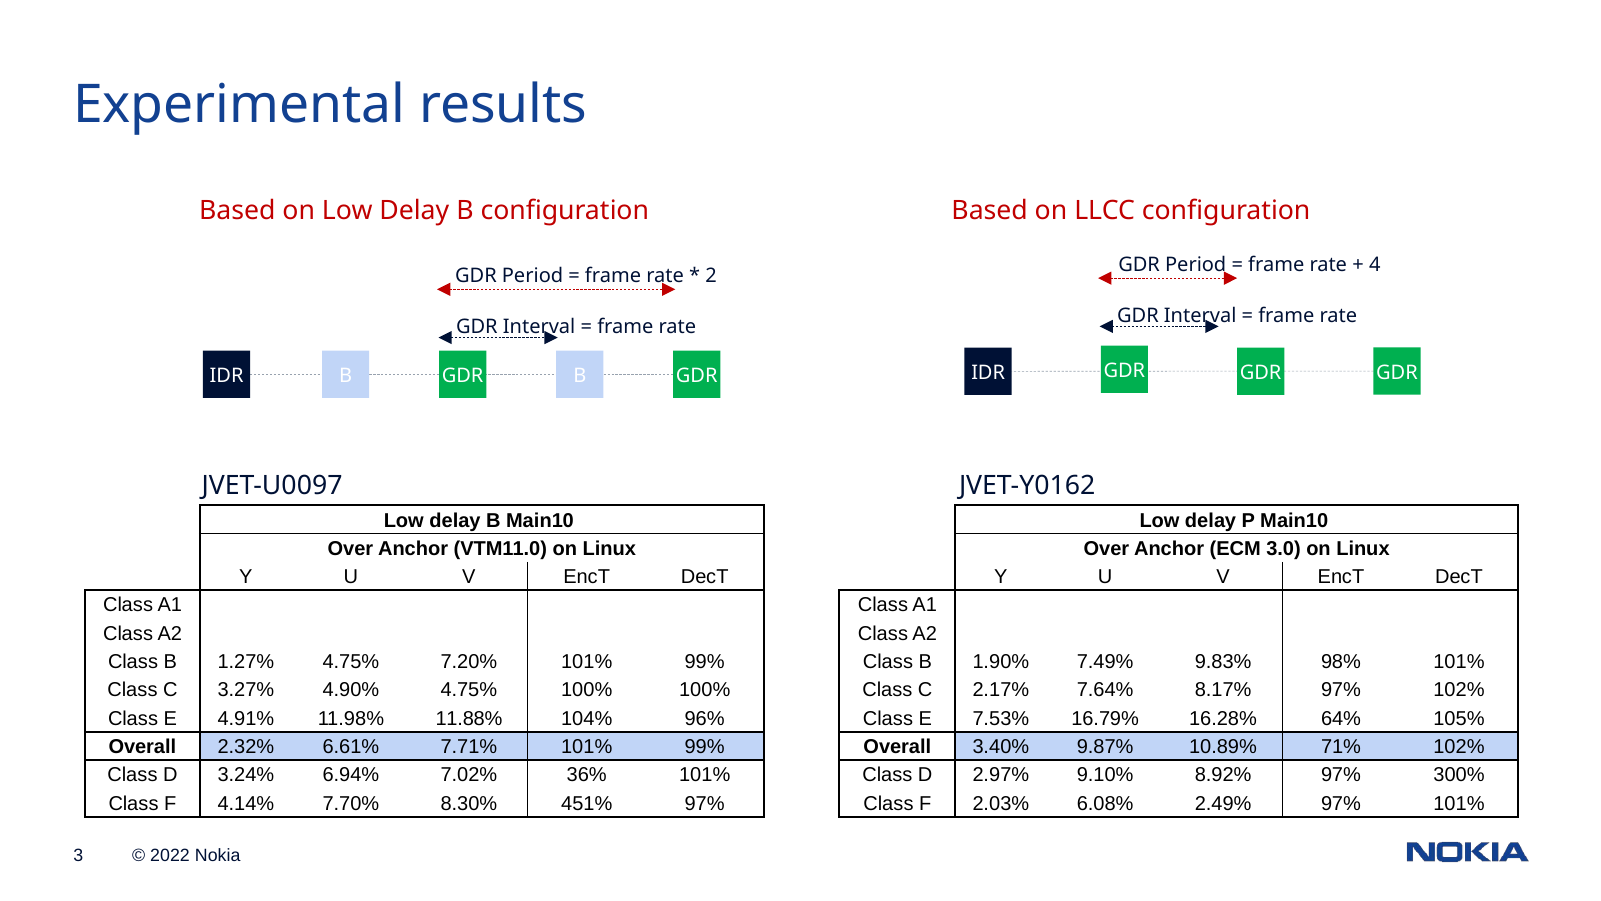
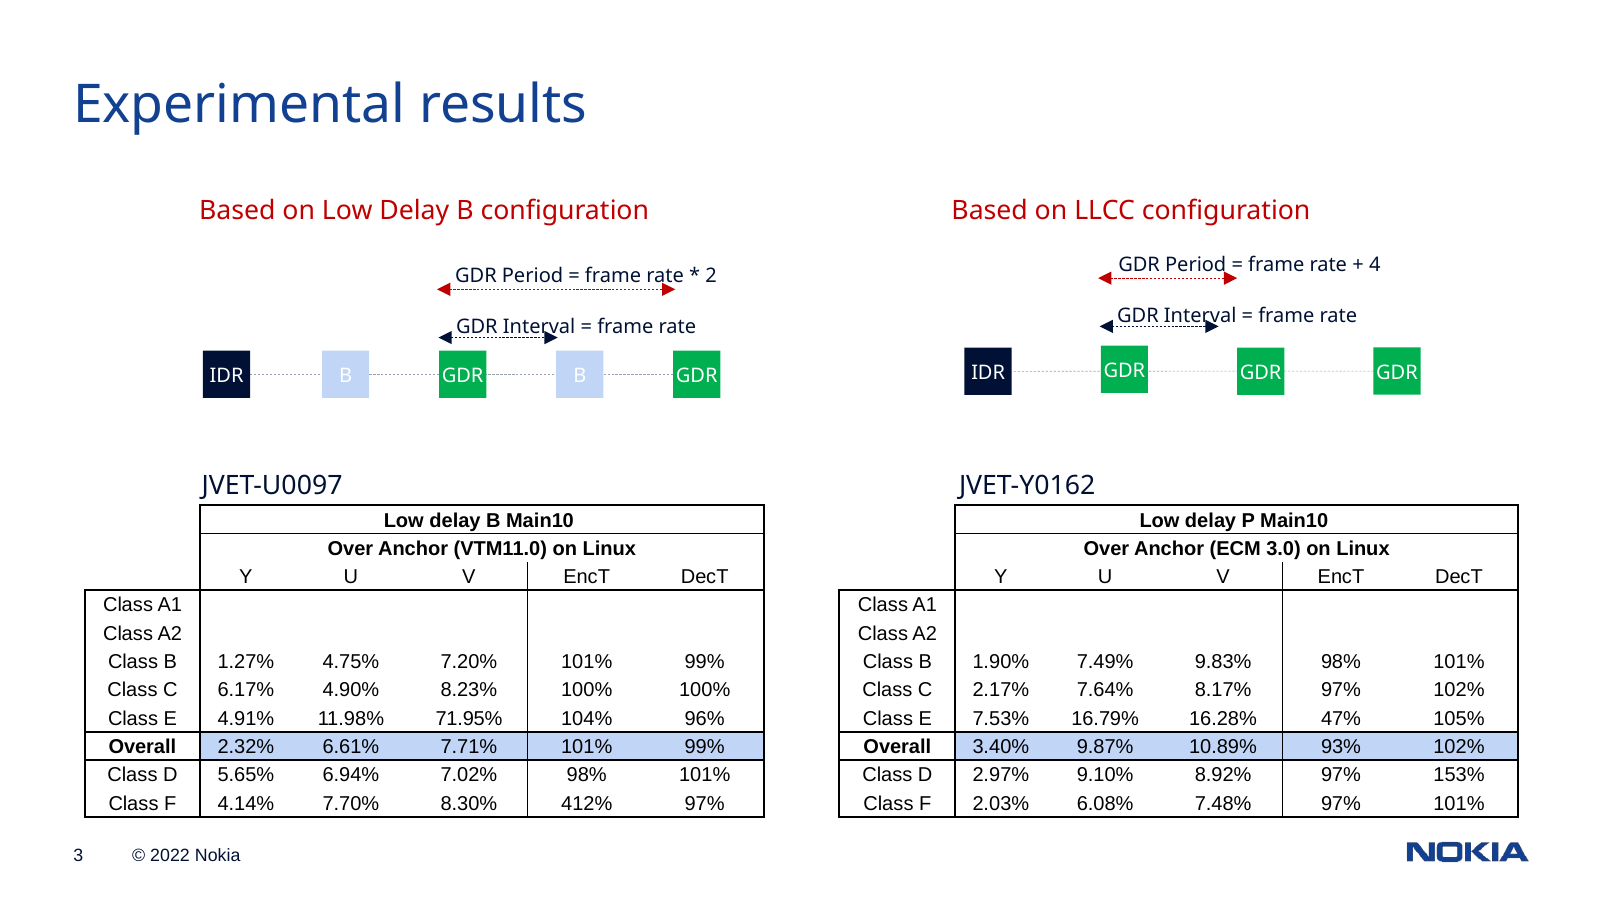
3.27%: 3.27% -> 6.17%
4.90% 4.75%: 4.75% -> 8.23%
11.88%: 11.88% -> 71.95%
64%: 64% -> 47%
71%: 71% -> 93%
3.24%: 3.24% -> 5.65%
7.02% 36%: 36% -> 98%
300%: 300% -> 153%
451%: 451% -> 412%
2.49%: 2.49% -> 7.48%
